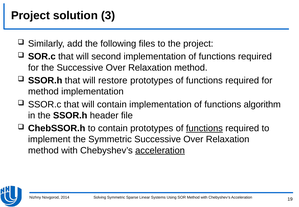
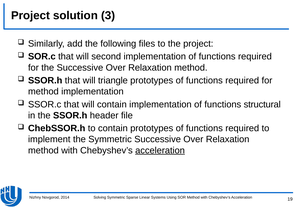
restore: restore -> triangle
algorithm: algorithm -> structural
functions at (204, 128) underline: present -> none
